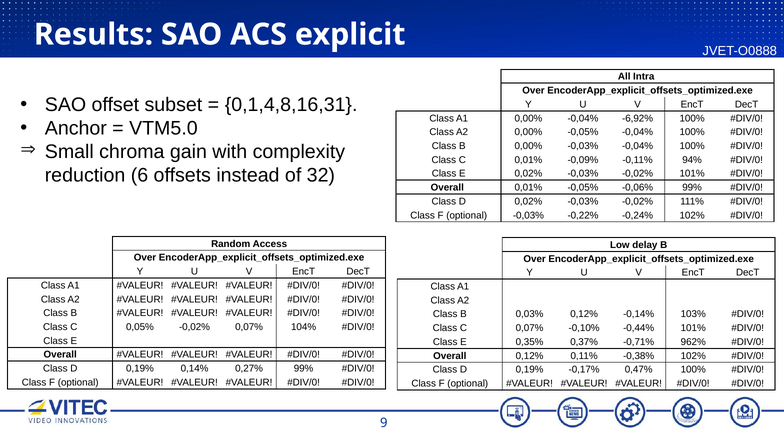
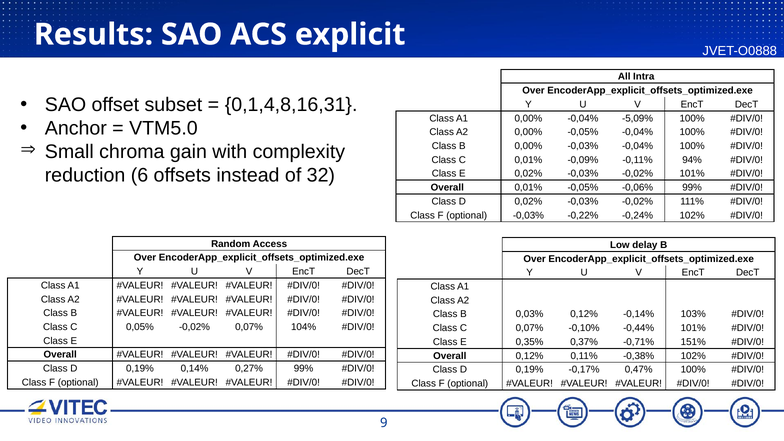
-6,92%: -6,92% -> -5,09%
962%: 962% -> 151%
